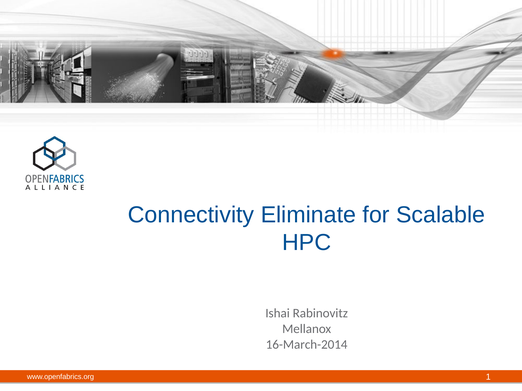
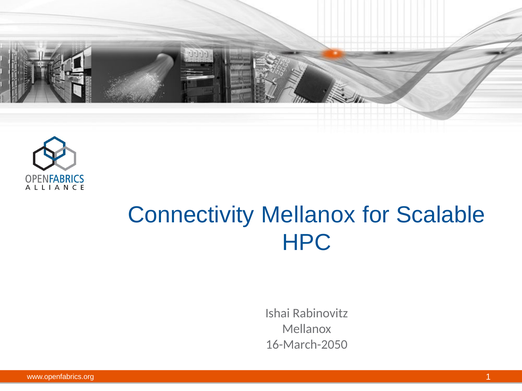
Connectivity Eliminate: Eliminate -> Mellanox
16-March-2014: 16-March-2014 -> 16-March-2050
